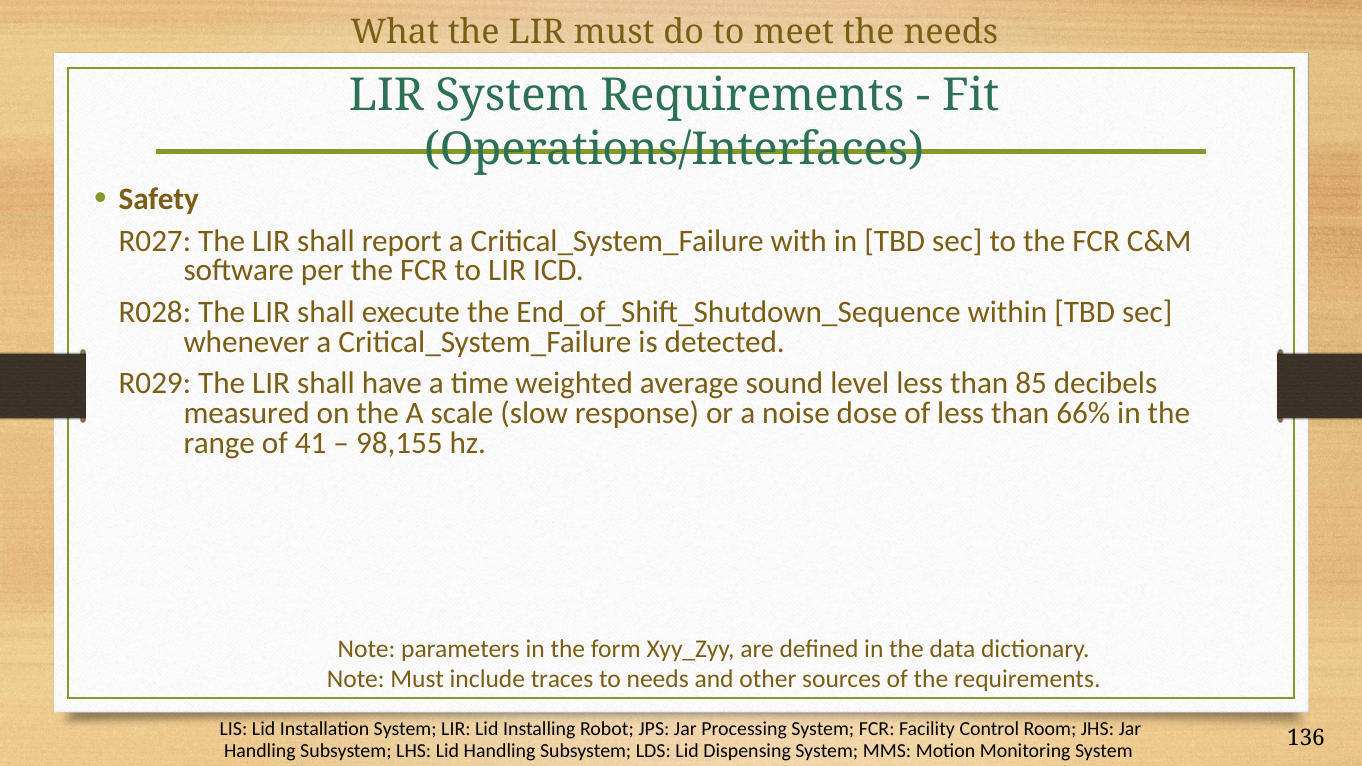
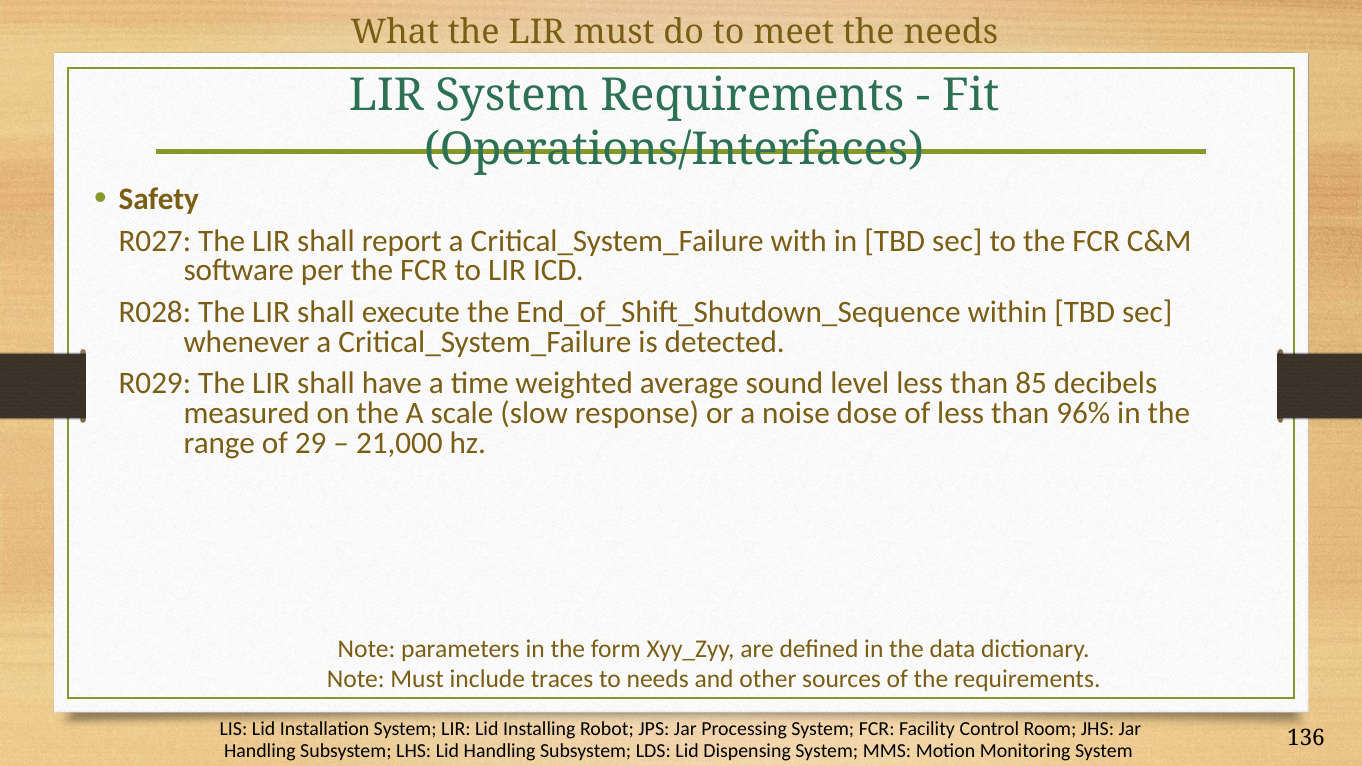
66%: 66% -> 96%
41: 41 -> 29
98,155: 98,155 -> 21,000
